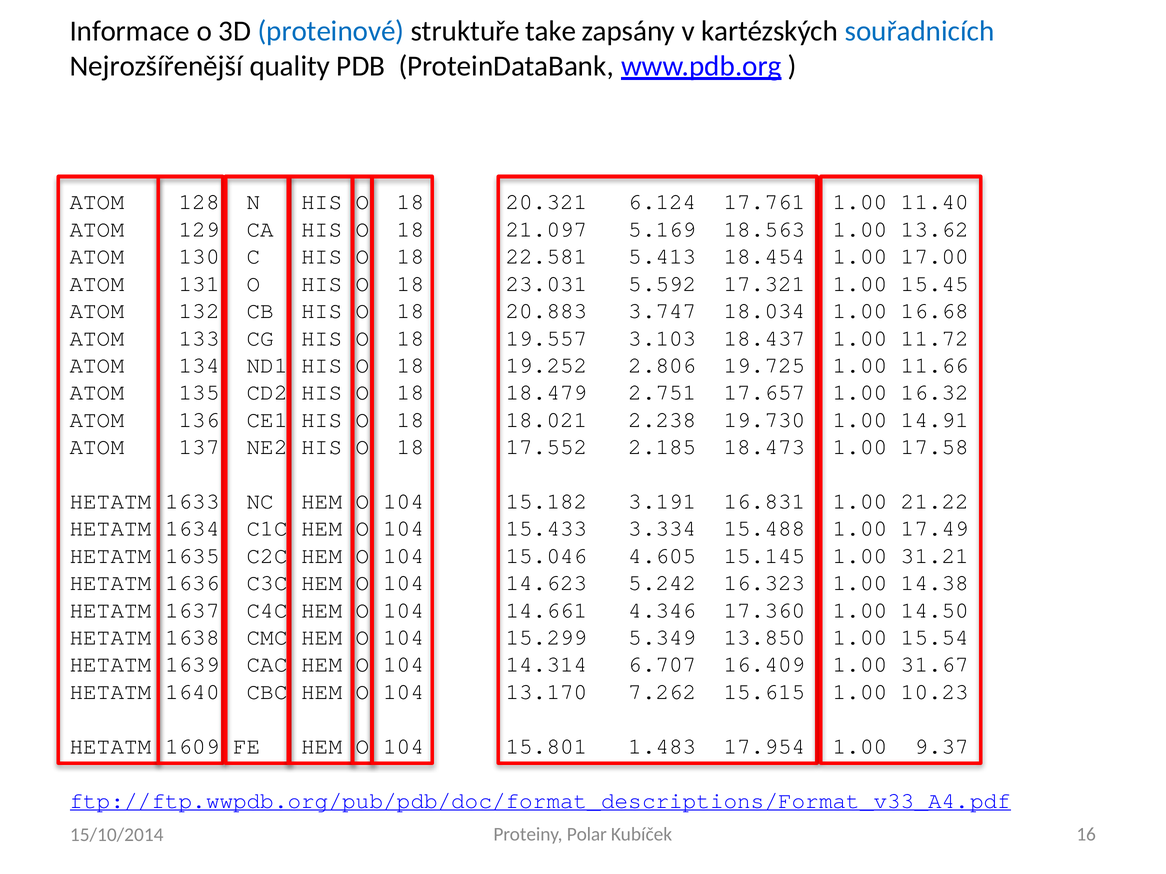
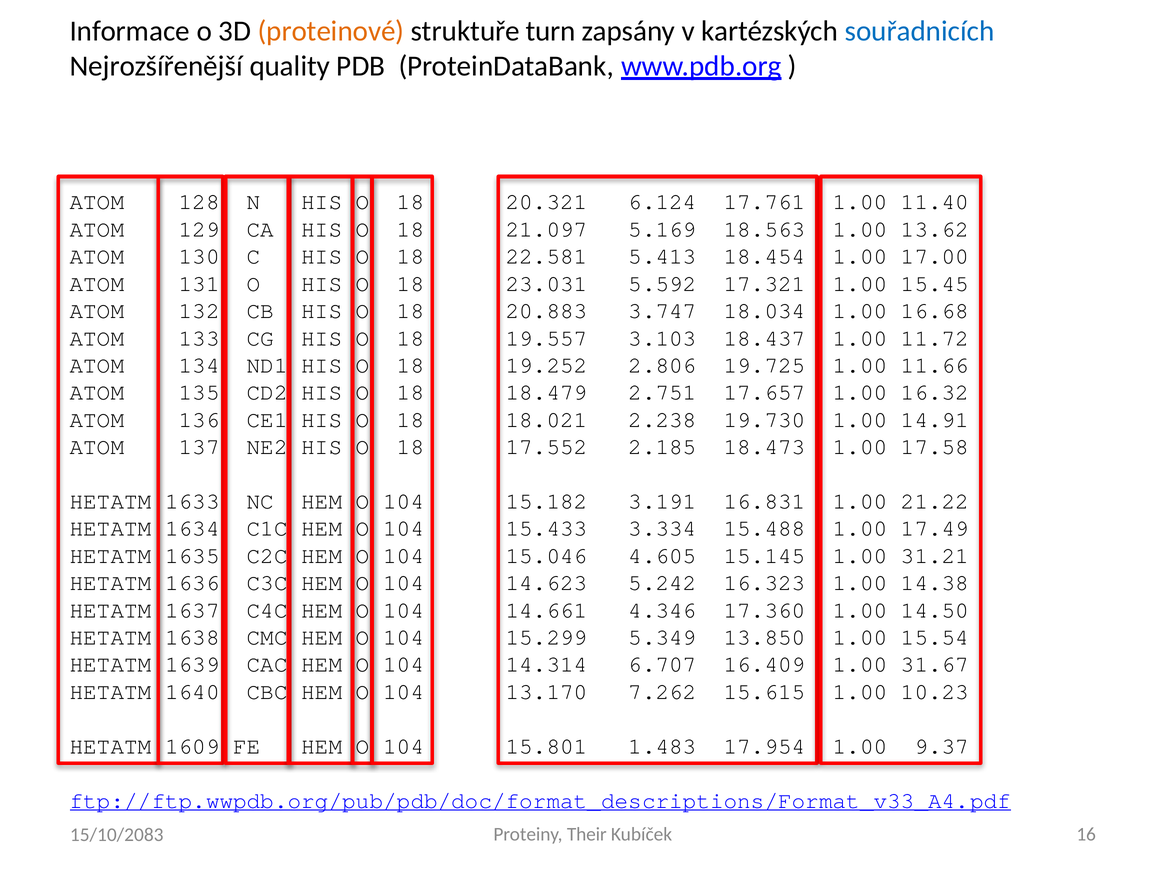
proteinové colour: blue -> orange
take: take -> turn
Polar: Polar -> Their
15/10/2014: 15/10/2014 -> 15/10/2083
